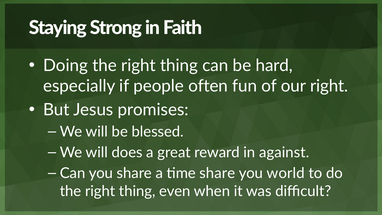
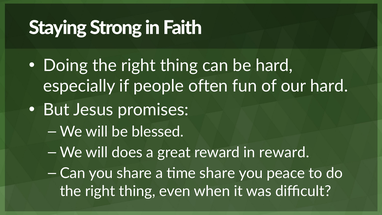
our right: right -> hard
in against: against -> reward
world: world -> peace
